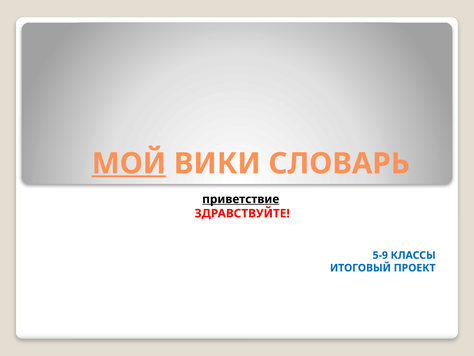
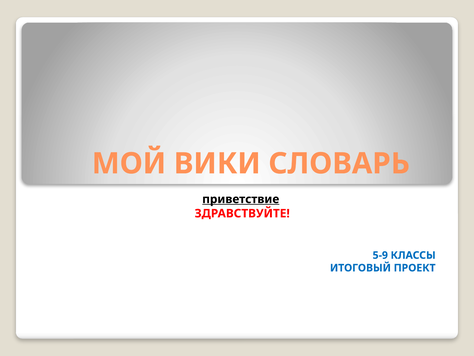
МОЙ underline: present -> none
